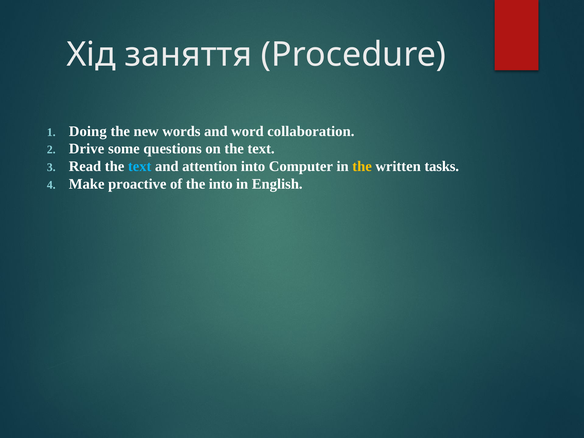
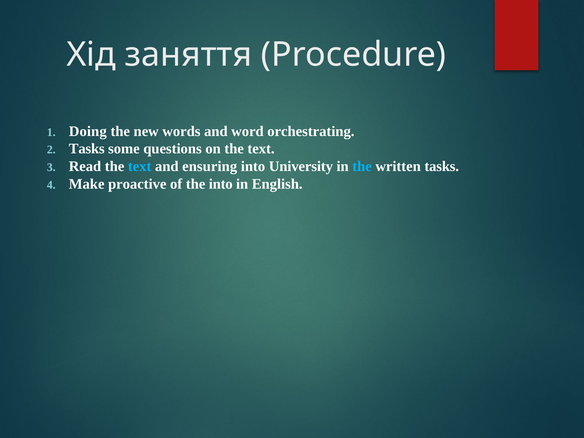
collaboration: collaboration -> orchestrating
Drive at (87, 149): Drive -> Tasks
attention: attention -> ensuring
Computer: Computer -> University
the at (362, 166) colour: yellow -> light blue
